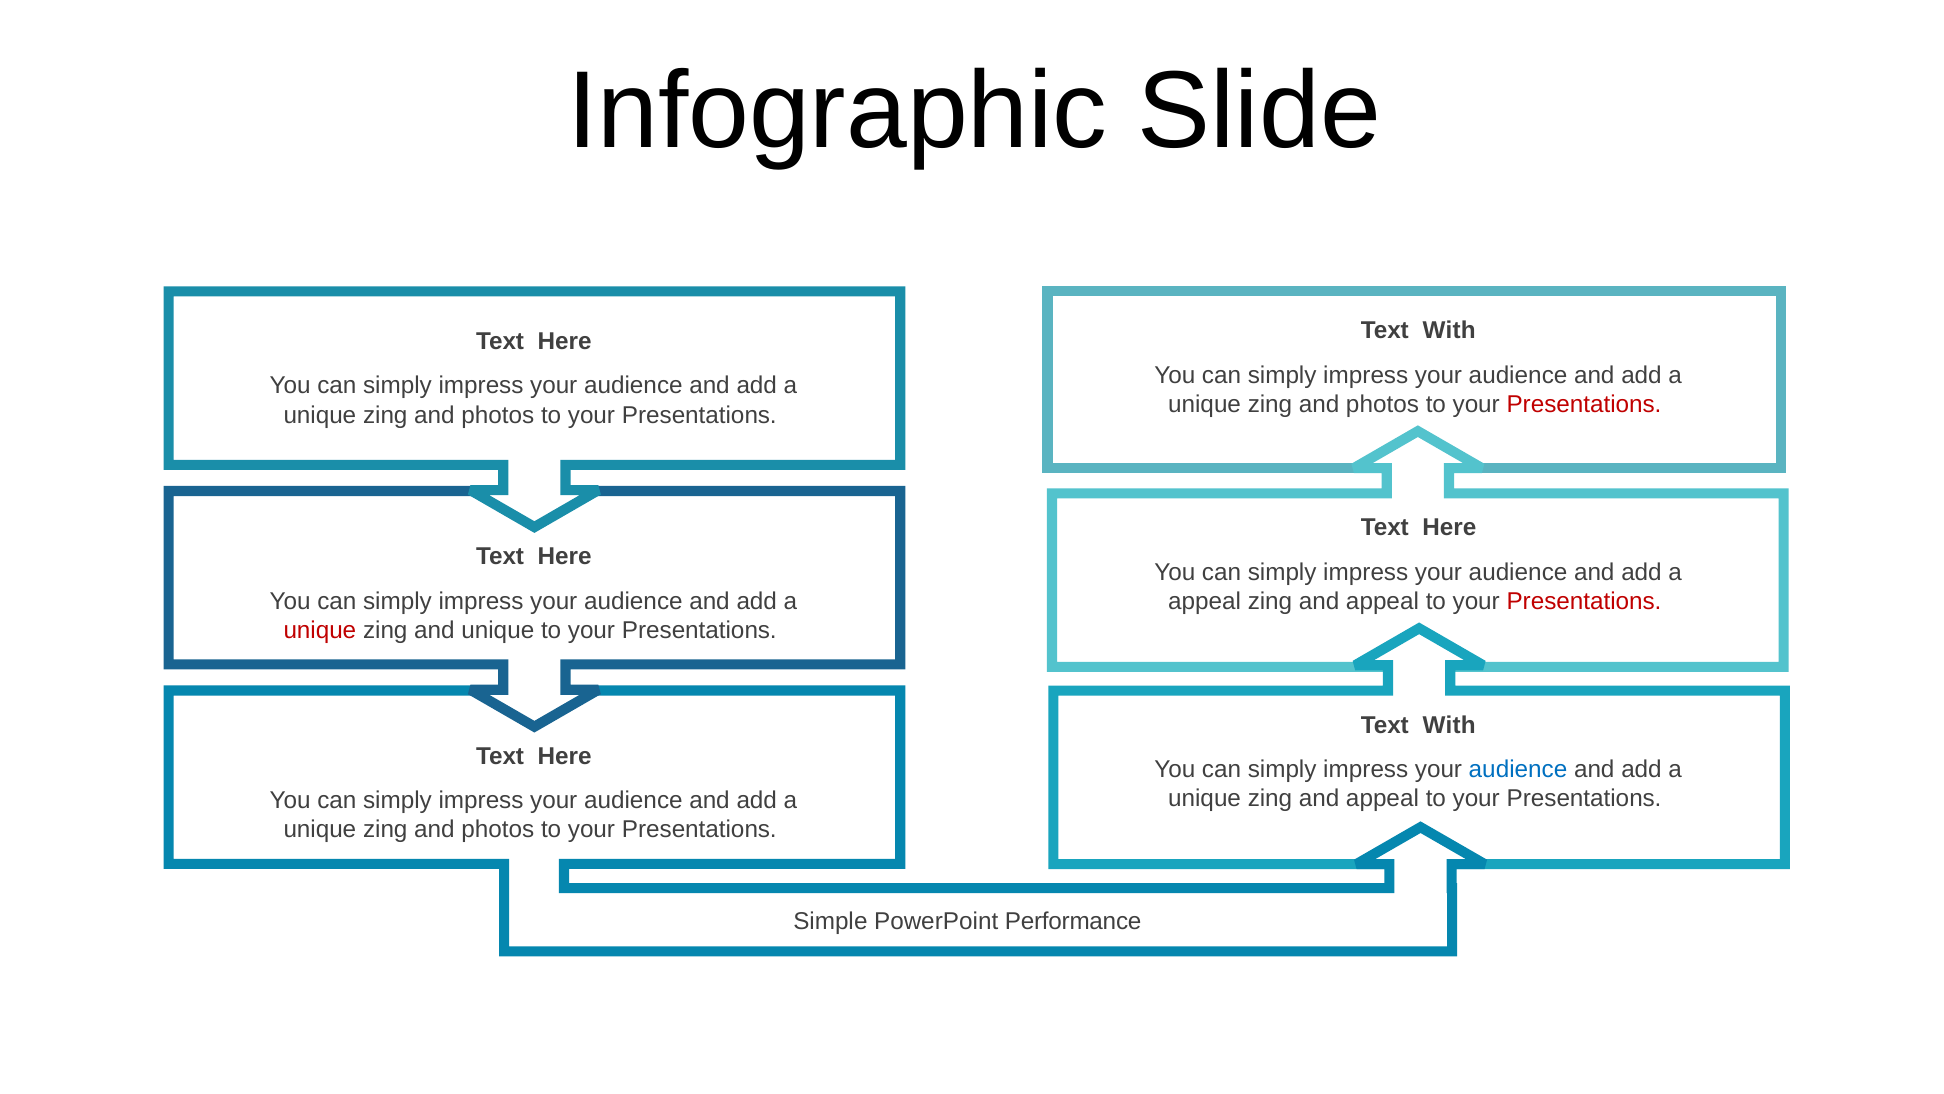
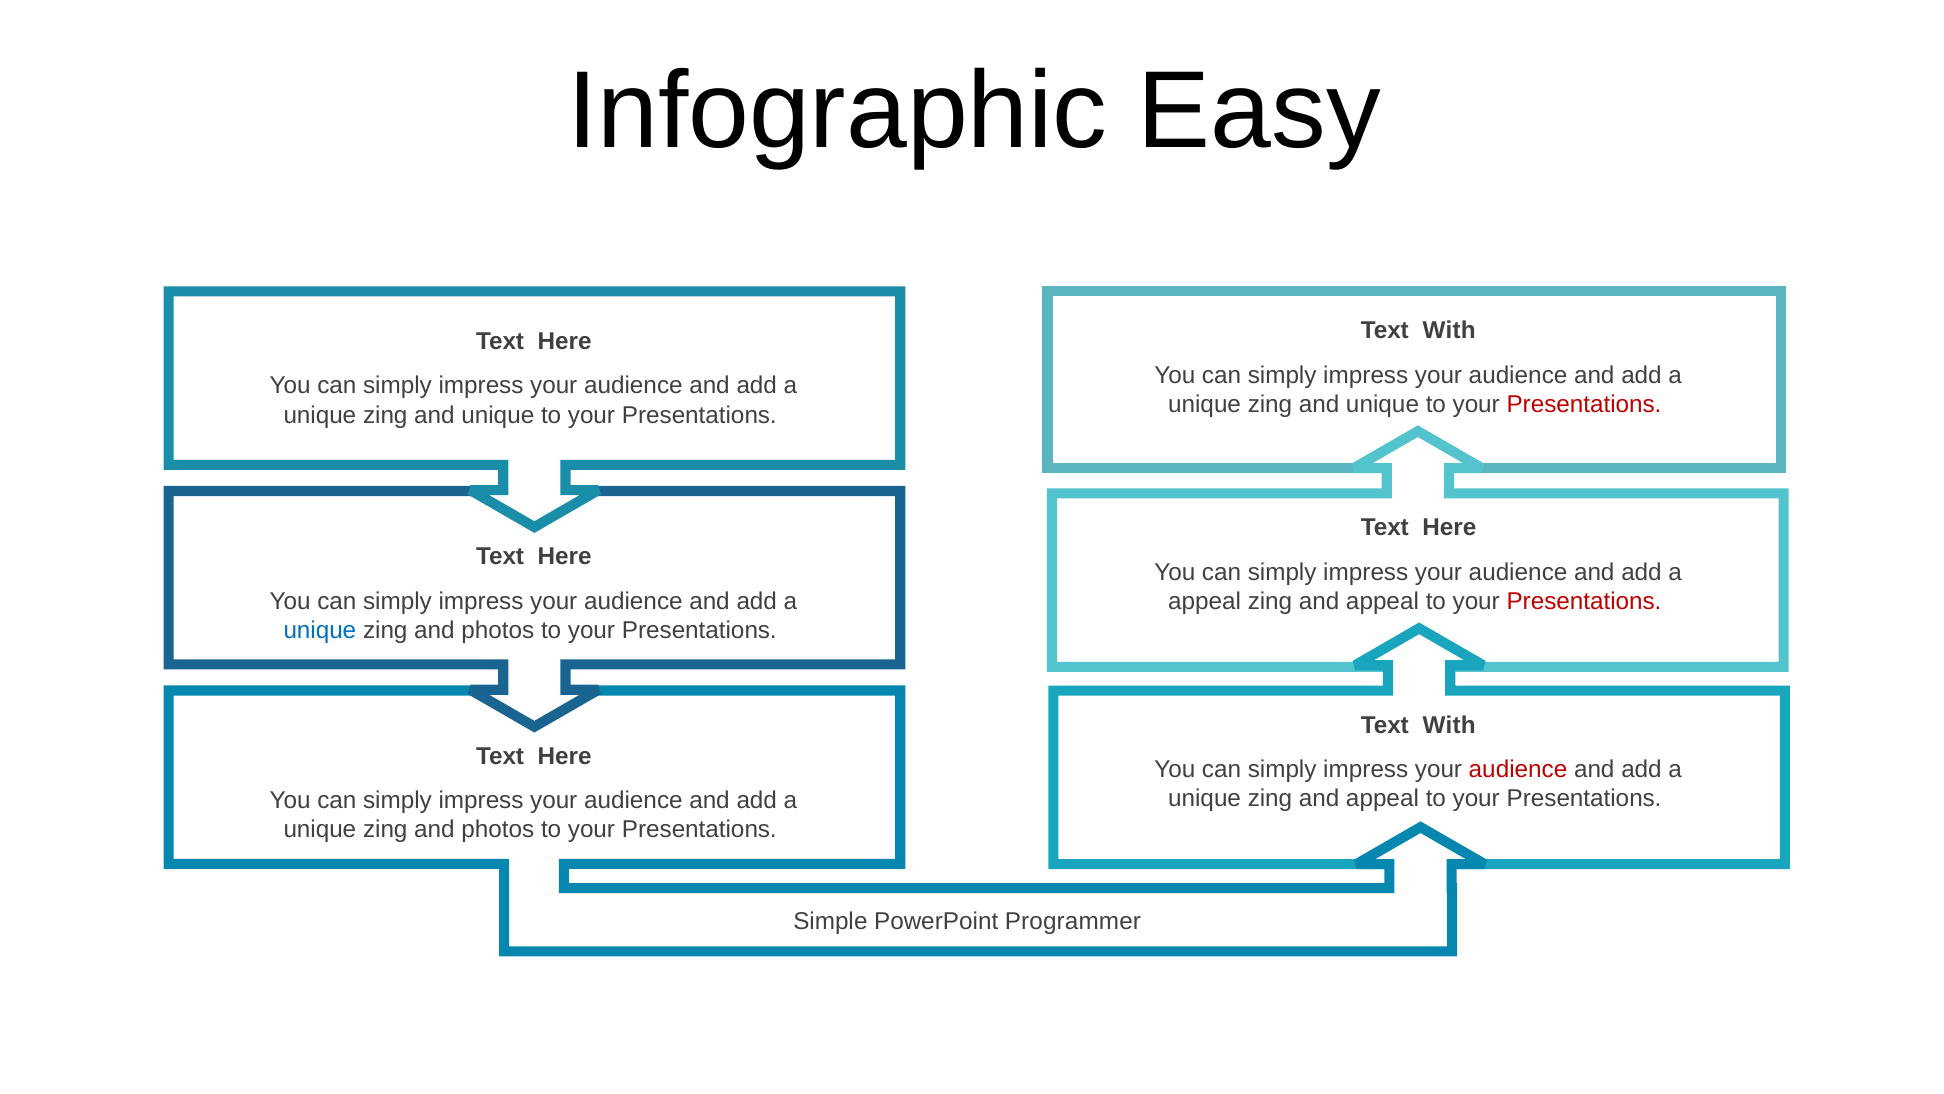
Slide: Slide -> Easy
photos at (1382, 404): photos -> unique
photos at (498, 415): photos -> unique
unique at (320, 630) colour: red -> blue
unique at (498, 630): unique -> photos
audience at (1518, 769) colour: blue -> red
Performance: Performance -> Programmer
